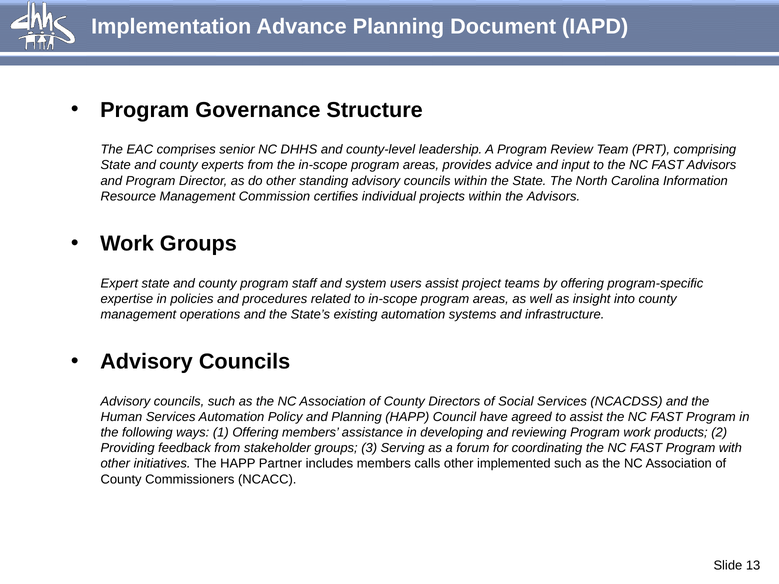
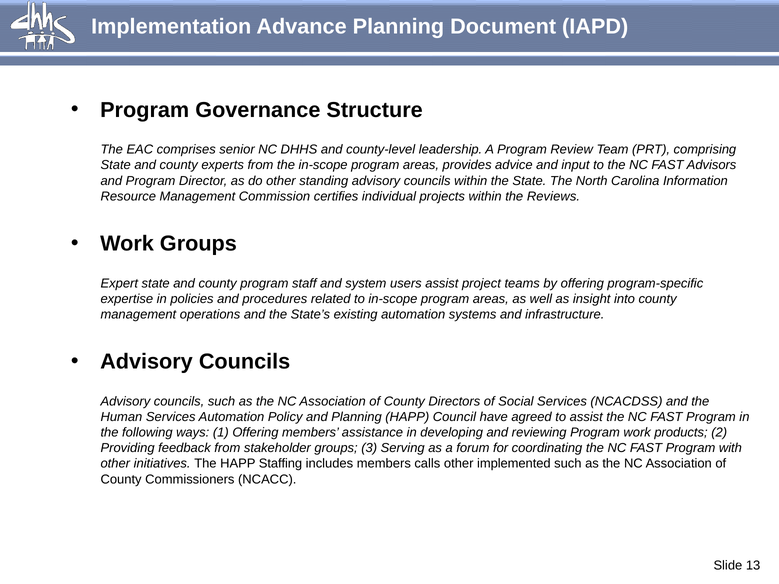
the Advisors: Advisors -> Reviews
Partner: Partner -> Staffing
